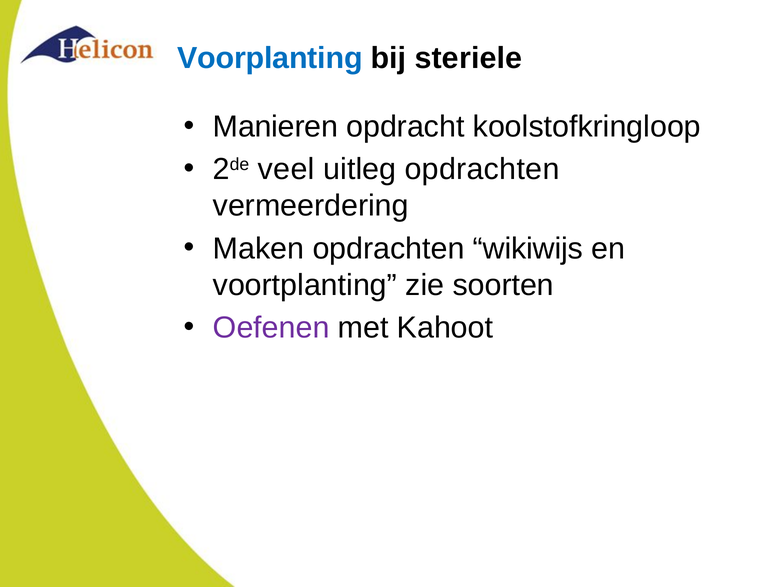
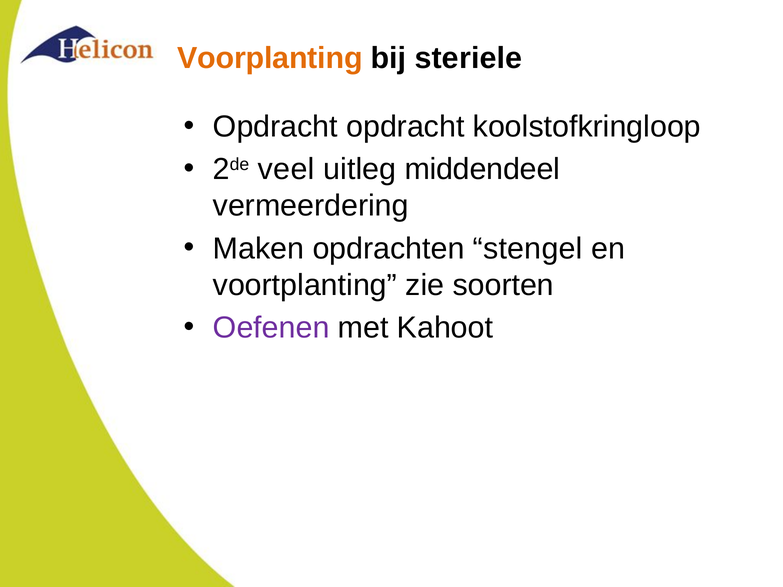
Voorplanting colour: blue -> orange
Manieren at (275, 127): Manieren -> Opdracht
uitleg opdrachten: opdrachten -> middendeel
wikiwijs: wikiwijs -> stengel
